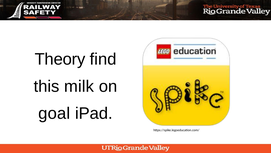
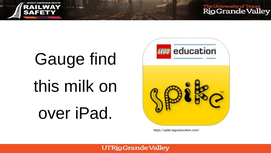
Theory: Theory -> Gauge
goal: goal -> over
